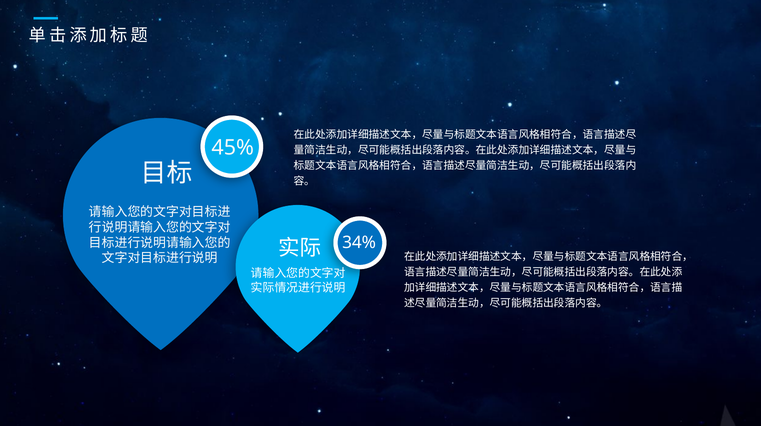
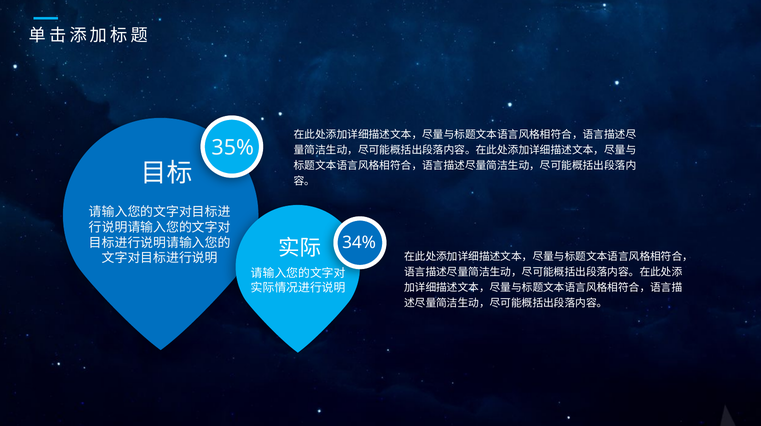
45%: 45% -> 35%
